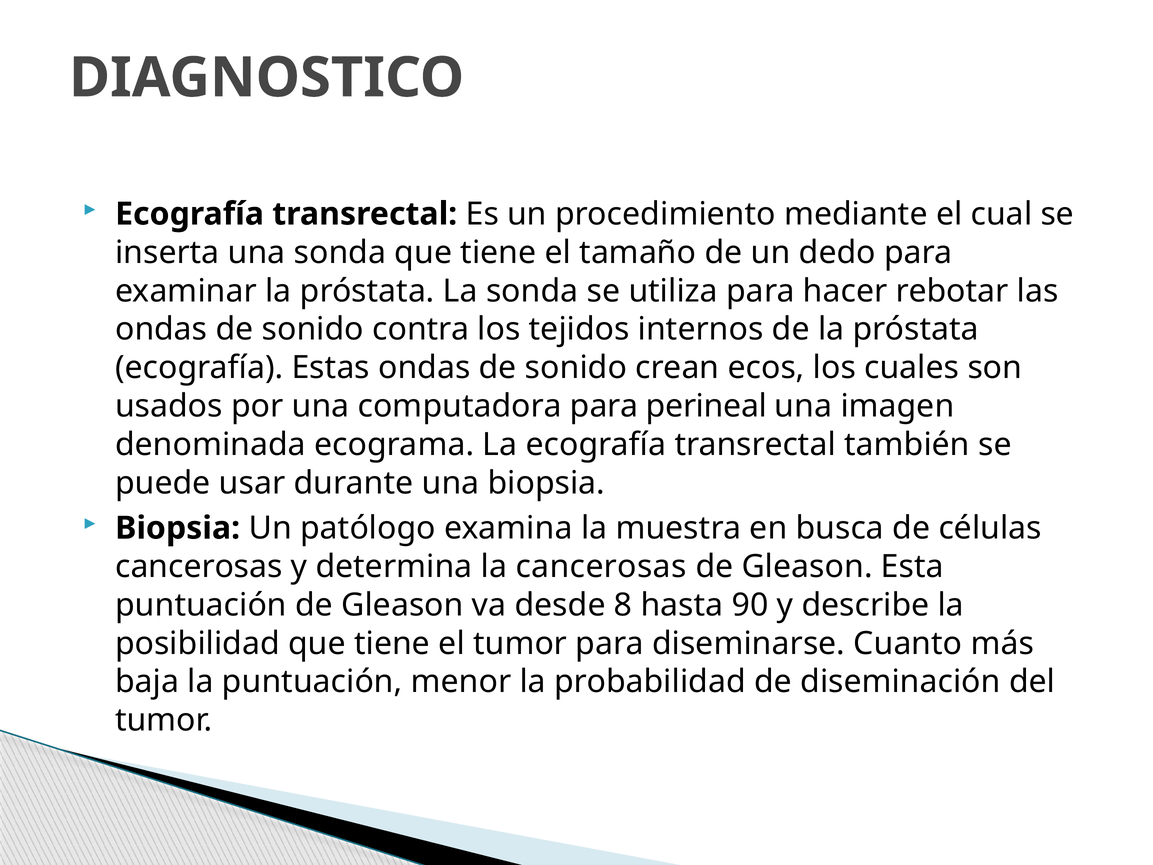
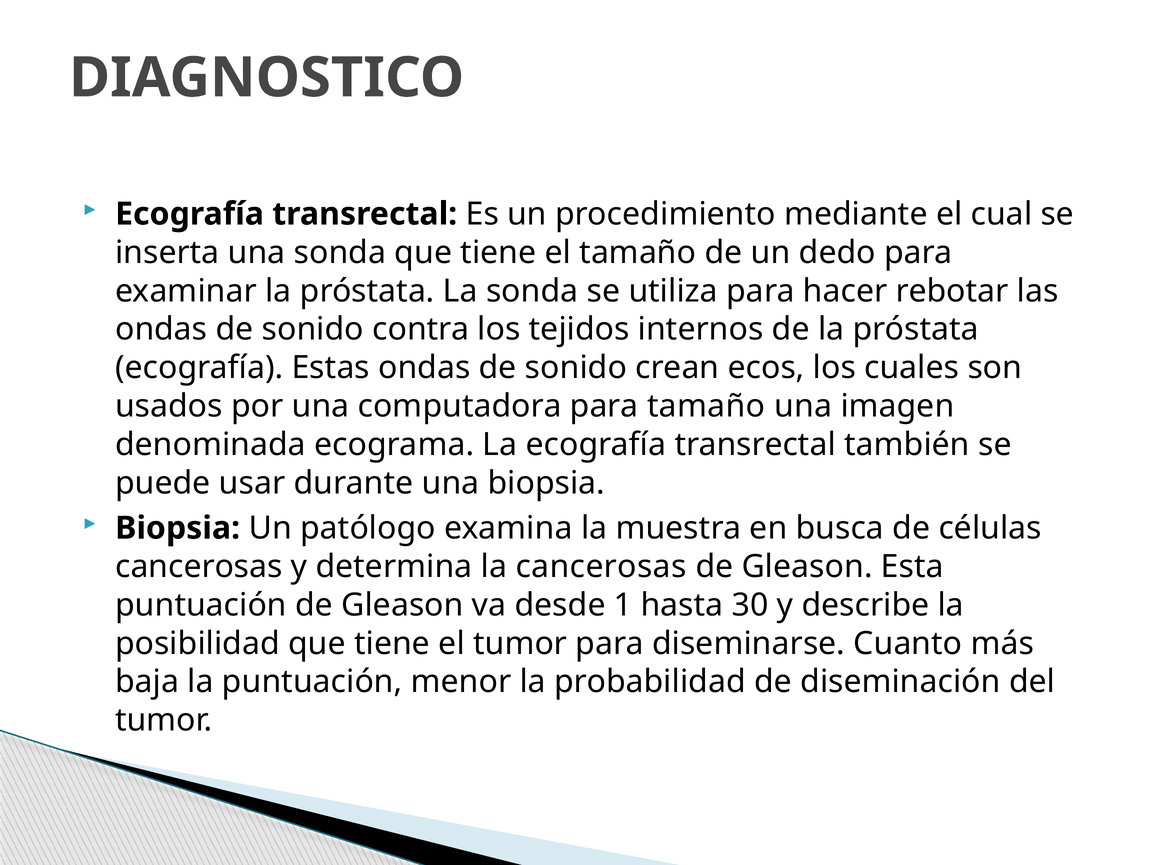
para perineal: perineal -> tamaño
8: 8 -> 1
90: 90 -> 30
